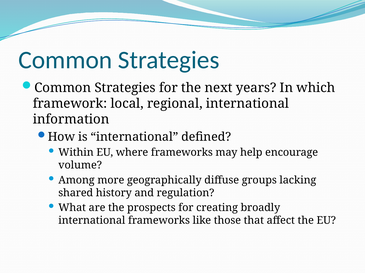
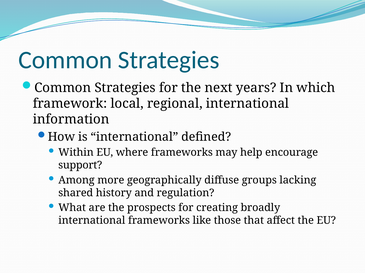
volume: volume -> support
